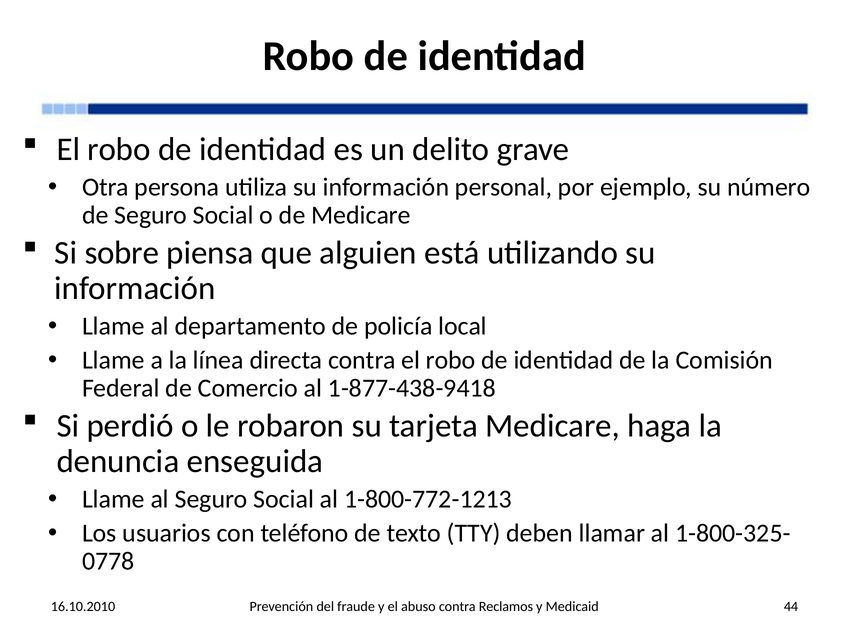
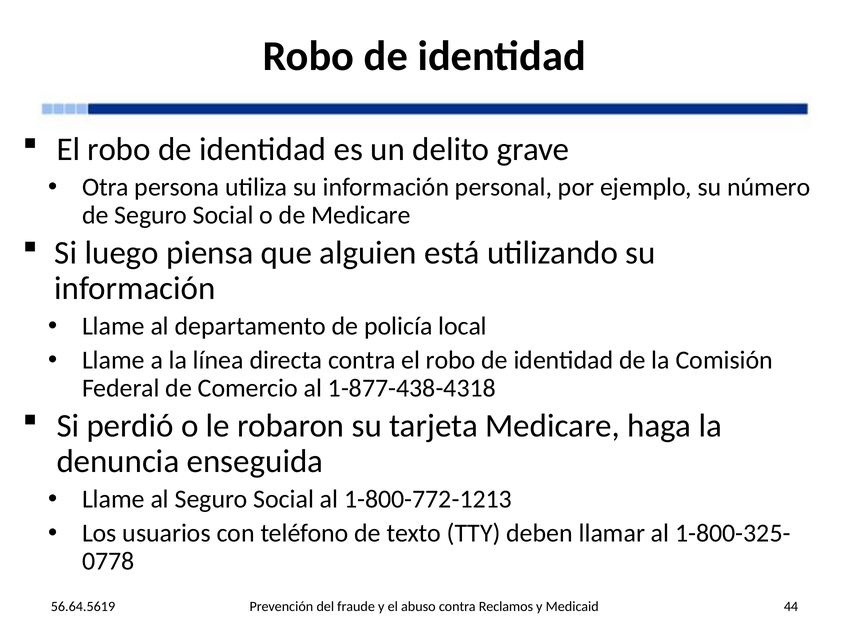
sobre: sobre -> luego
1-877-438-9418: 1-877-438-9418 -> 1-877-438-4318
16.10.2010: 16.10.2010 -> 56.64.5619
